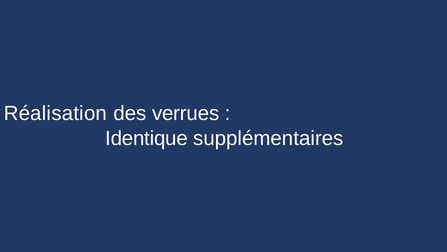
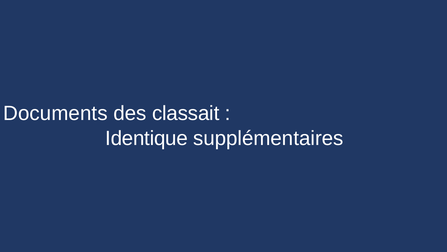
Réalisation: Réalisation -> Documents
verrues: verrues -> classait
